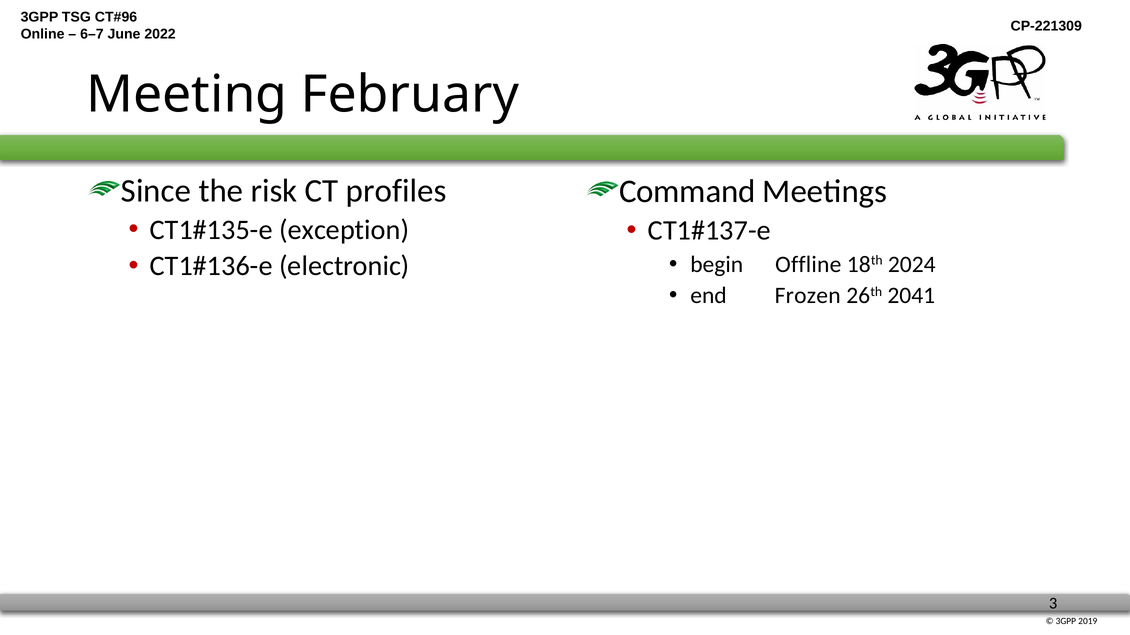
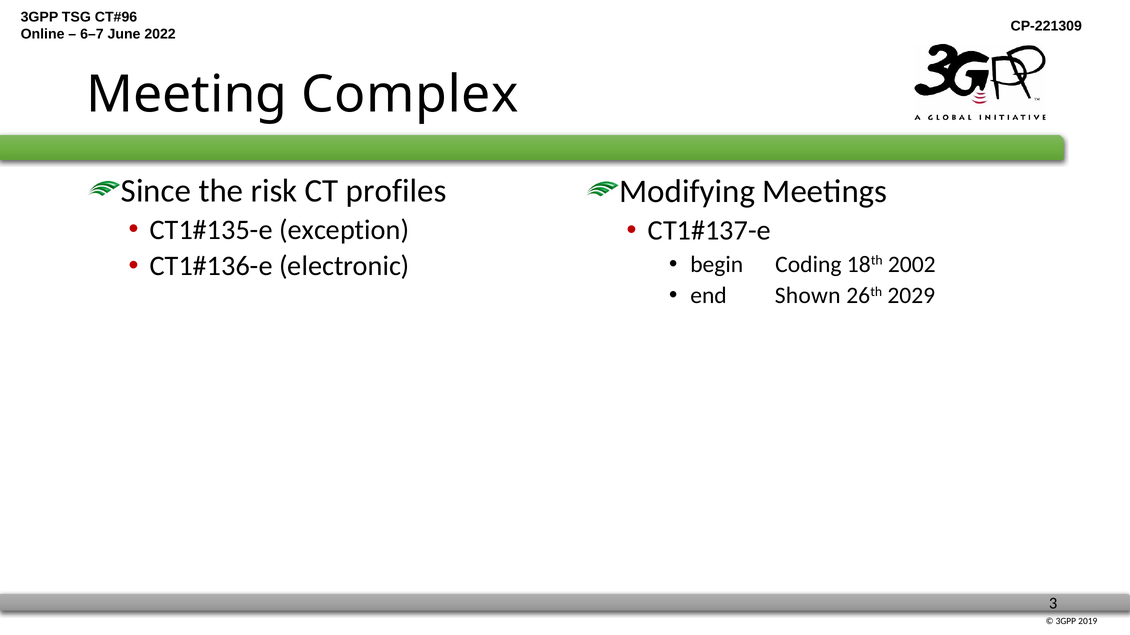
February: February -> Complex
Command: Command -> Modifying
Offline: Offline -> Coding
2024: 2024 -> 2002
Frozen: Frozen -> Shown
2041: 2041 -> 2029
